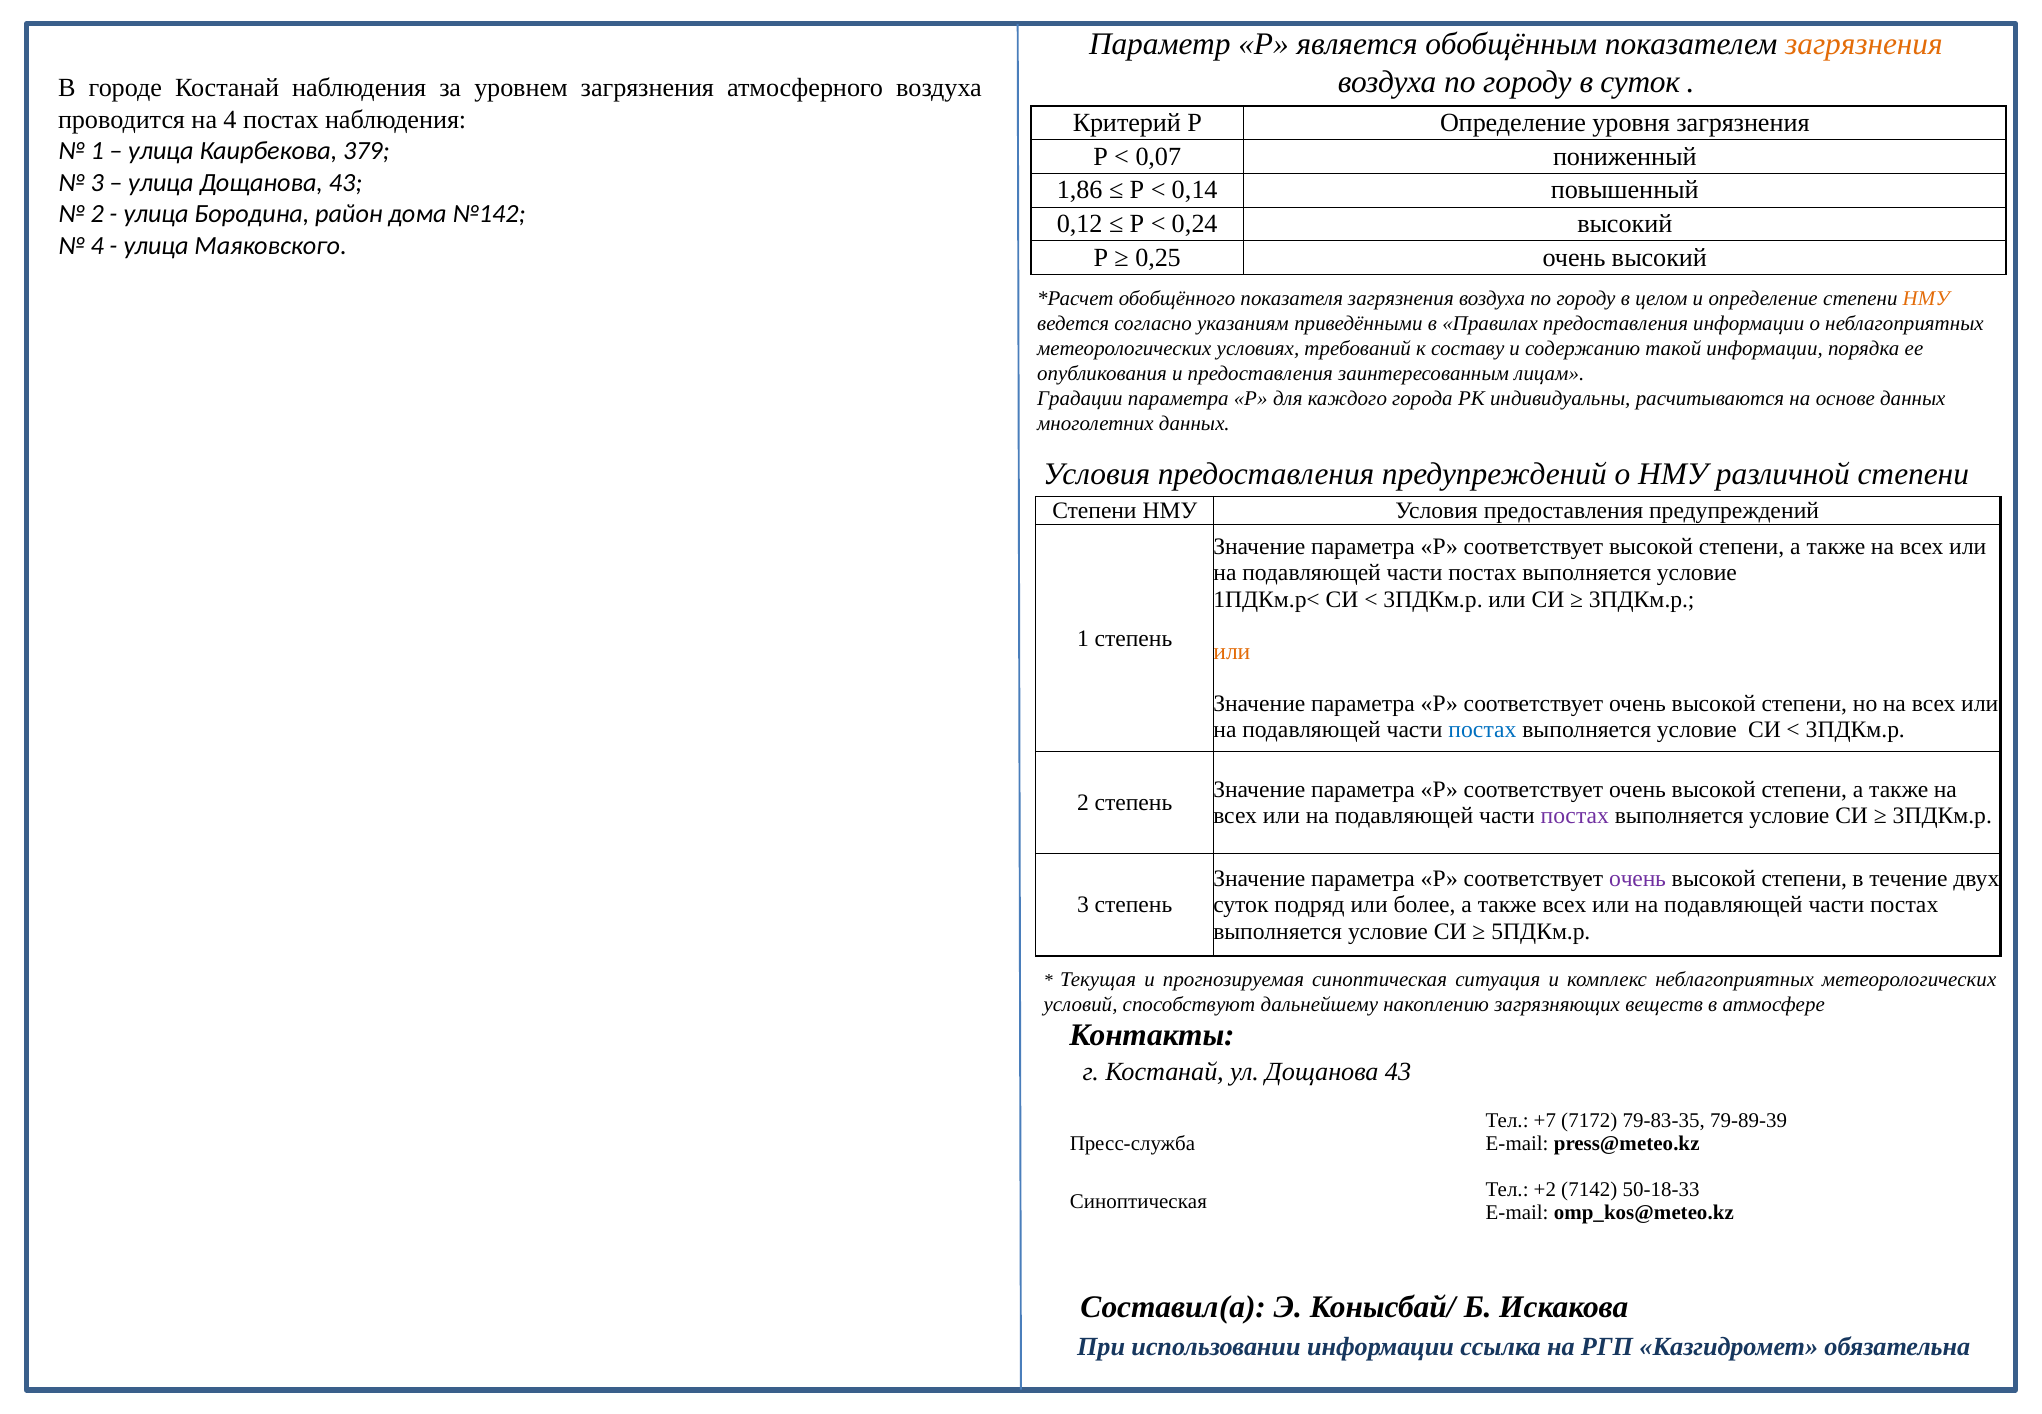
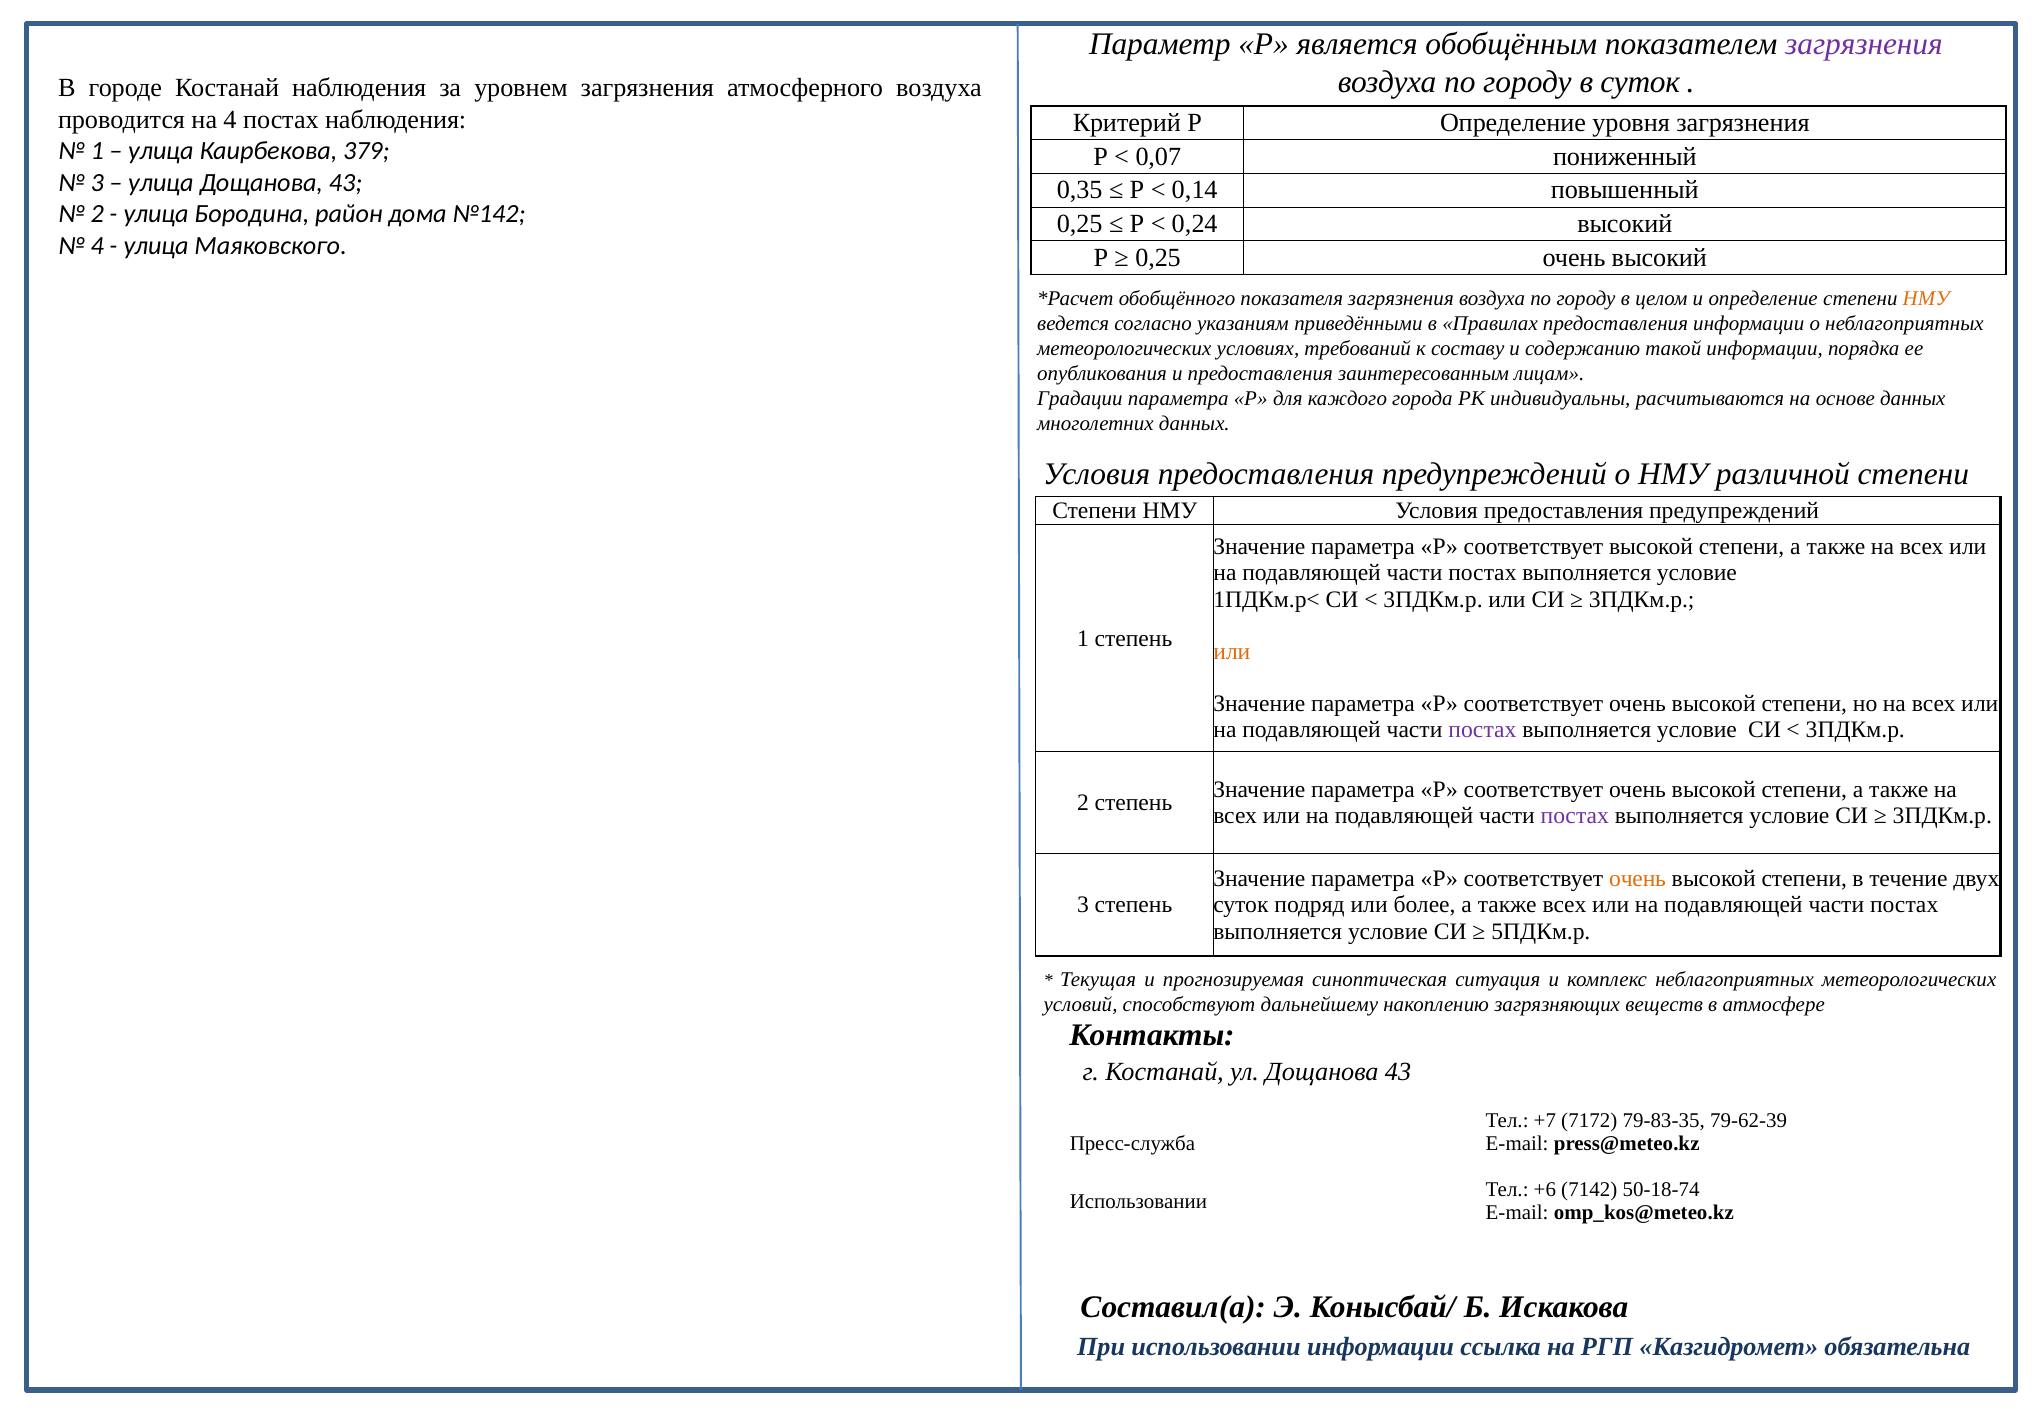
загрязнения at (1864, 44) colour: orange -> purple
1,86: 1,86 -> 0,35
0,12 at (1080, 224): 0,12 -> 0,25
постах at (1482, 730) colour: blue -> purple
очень at (1638, 879) colour: purple -> orange
79-89-39: 79-89-39 -> 79-62-39
+2: +2 -> +6
50-18-33: 50-18-33 -> 50-18-74
Синоптическая at (1138, 1201): Синоптическая -> Использовании
